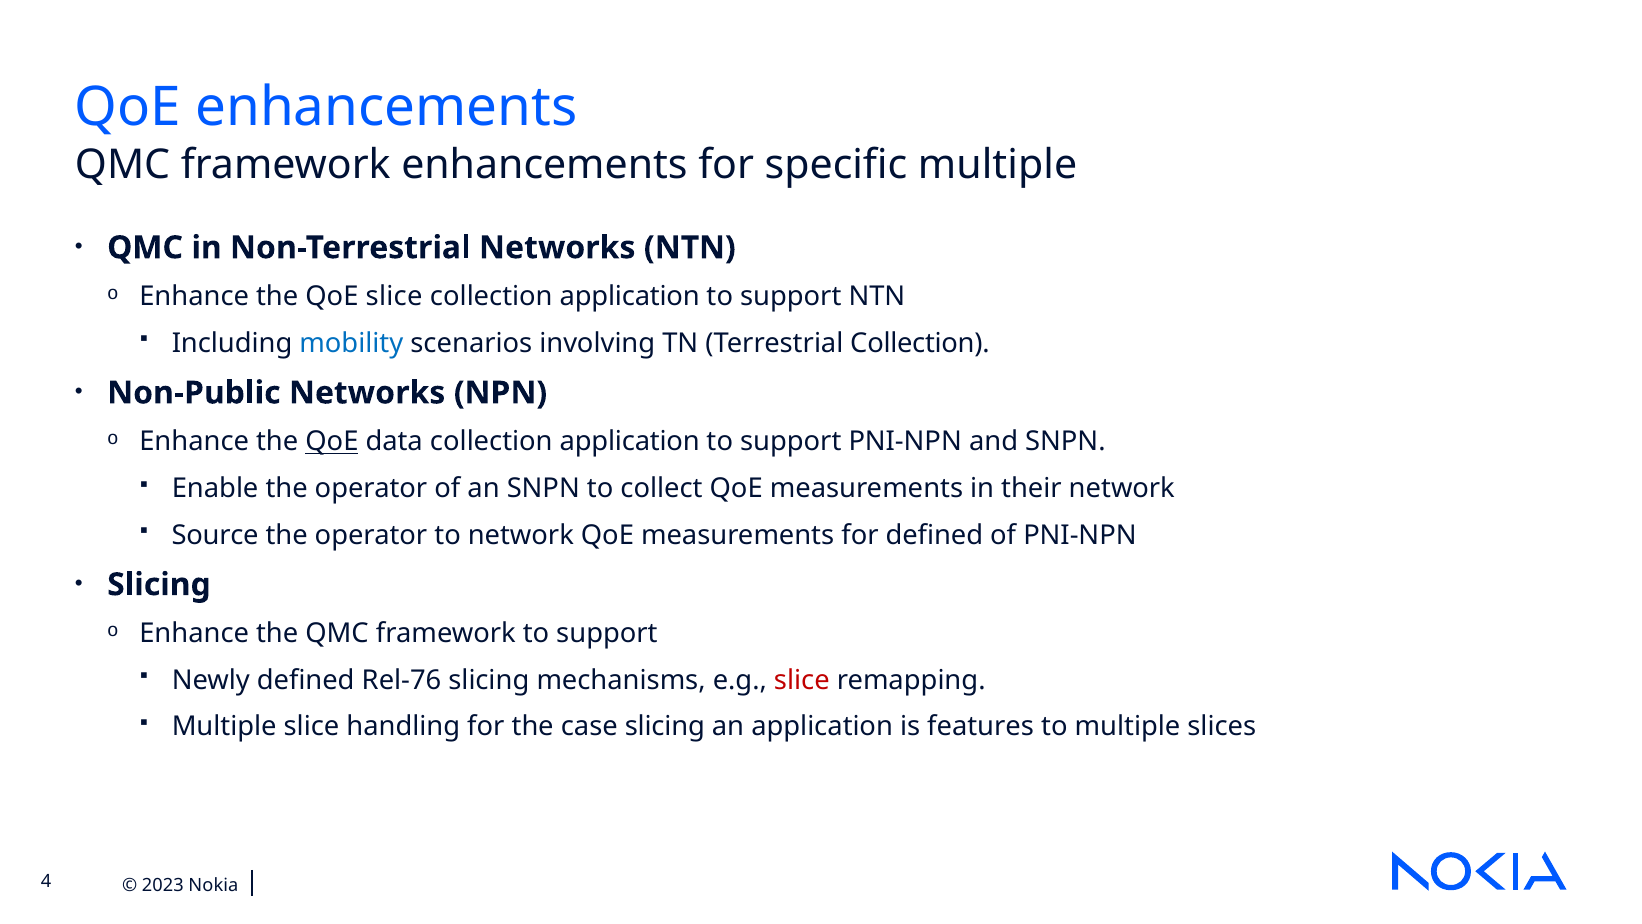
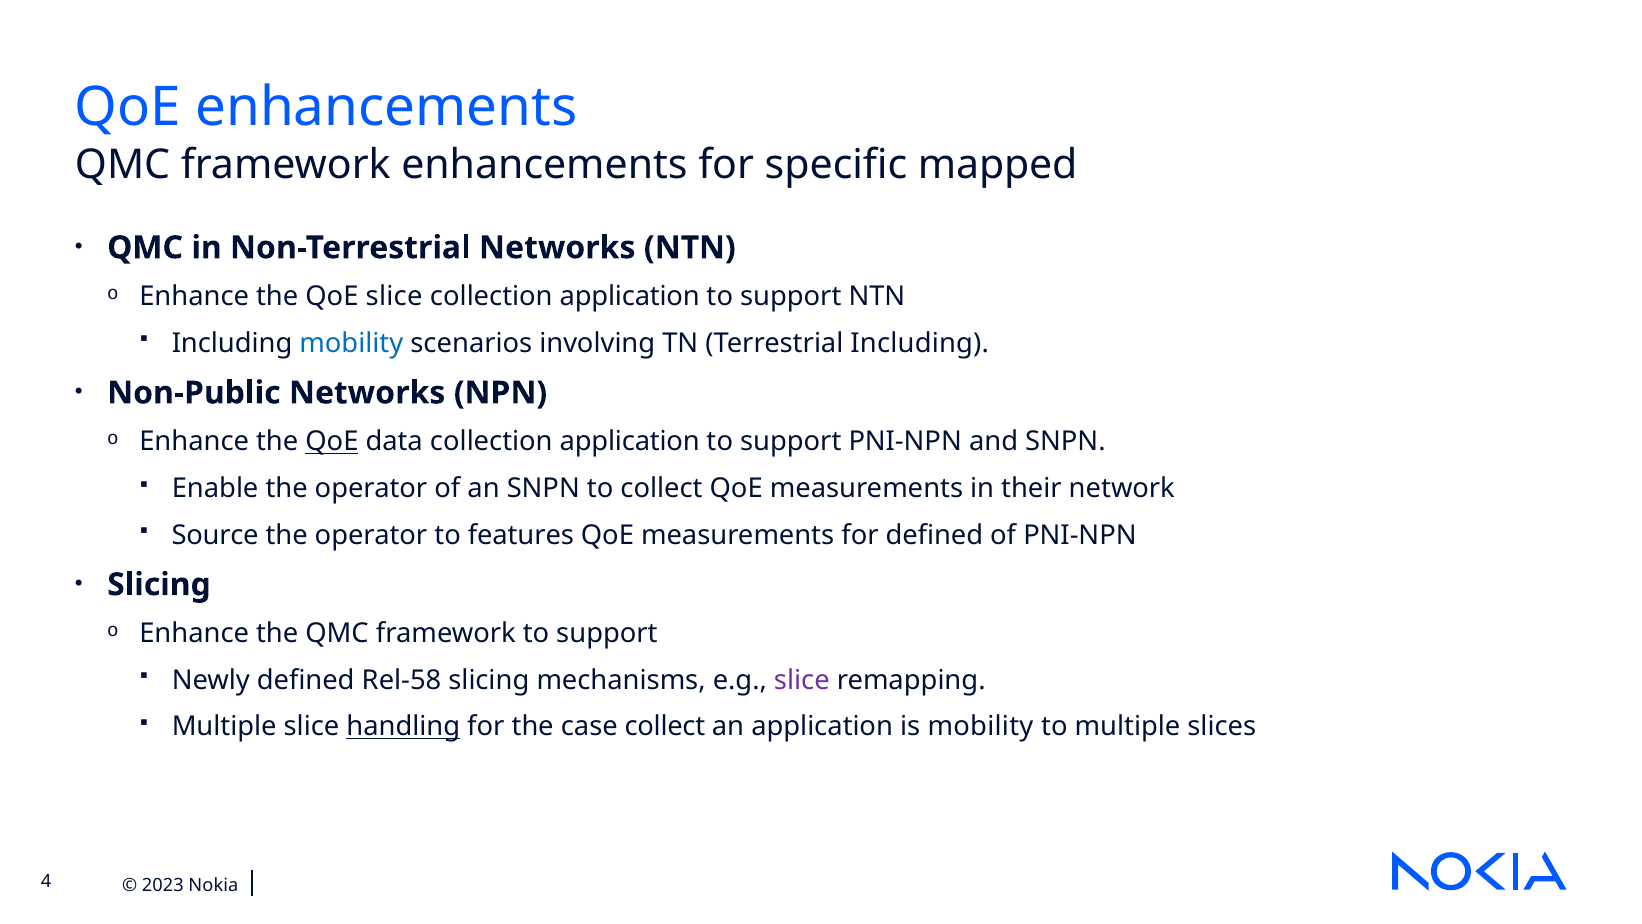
specific multiple: multiple -> mapped
Terrestrial Collection: Collection -> Including
to network: network -> features
Rel-76: Rel-76 -> Rel-58
slice at (802, 680) colour: red -> purple
handling underline: none -> present
case slicing: slicing -> collect
is features: features -> mobility
